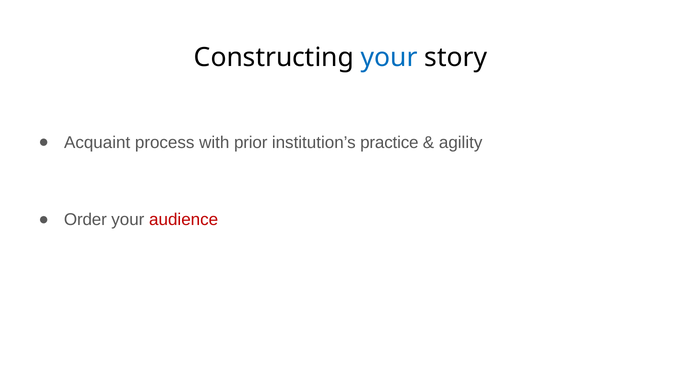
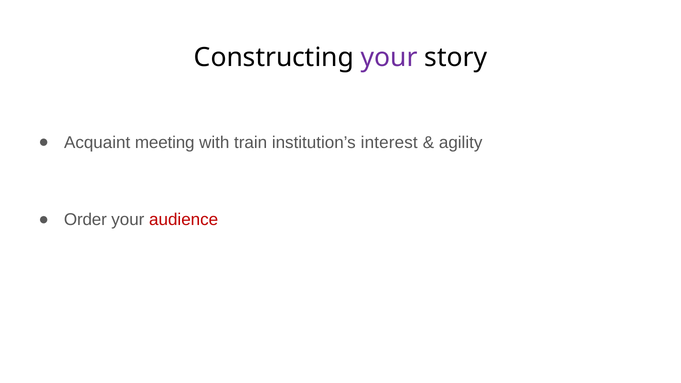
your at (389, 58) colour: blue -> purple
process: process -> meeting
prior: prior -> train
practice: practice -> interest
